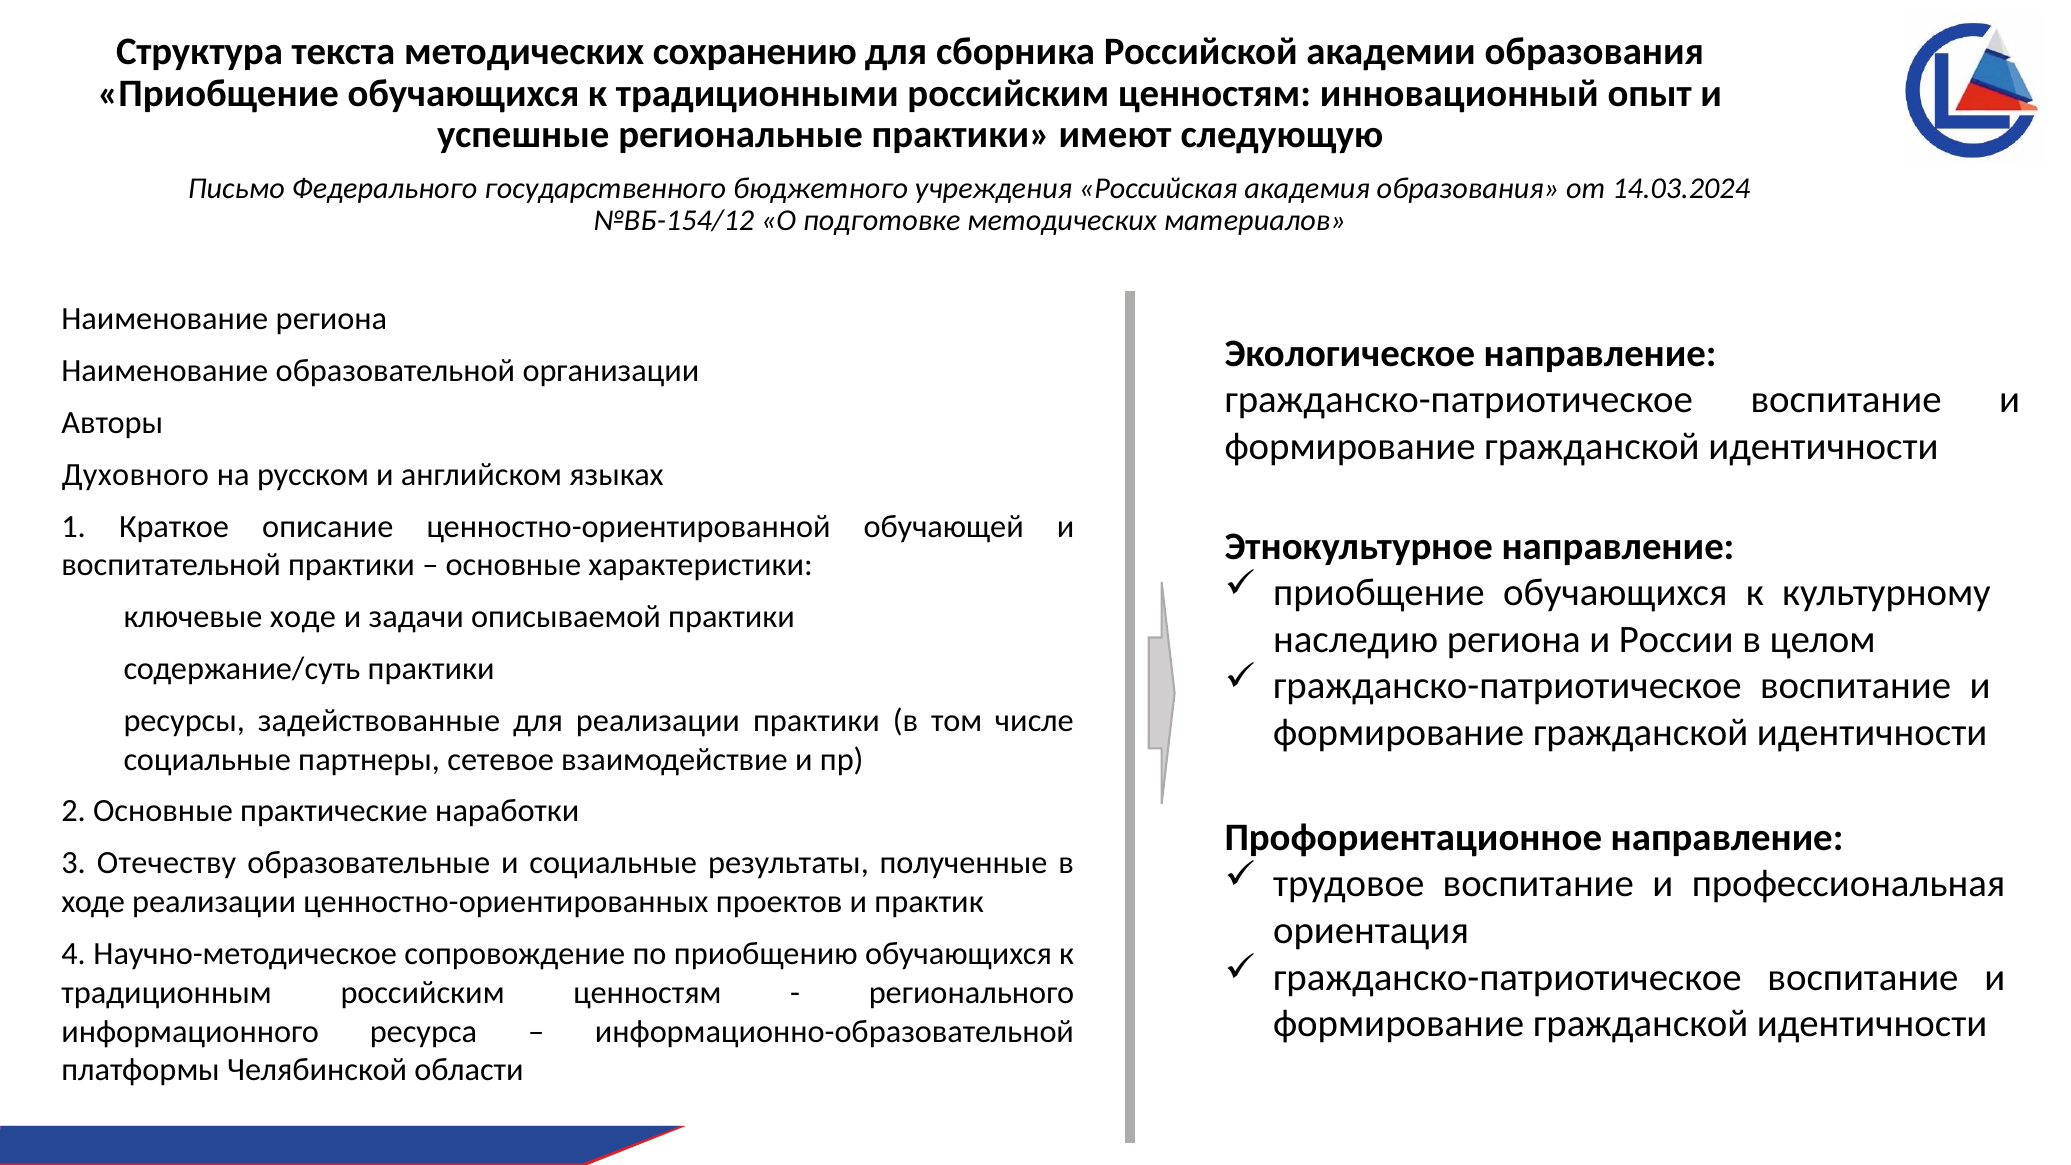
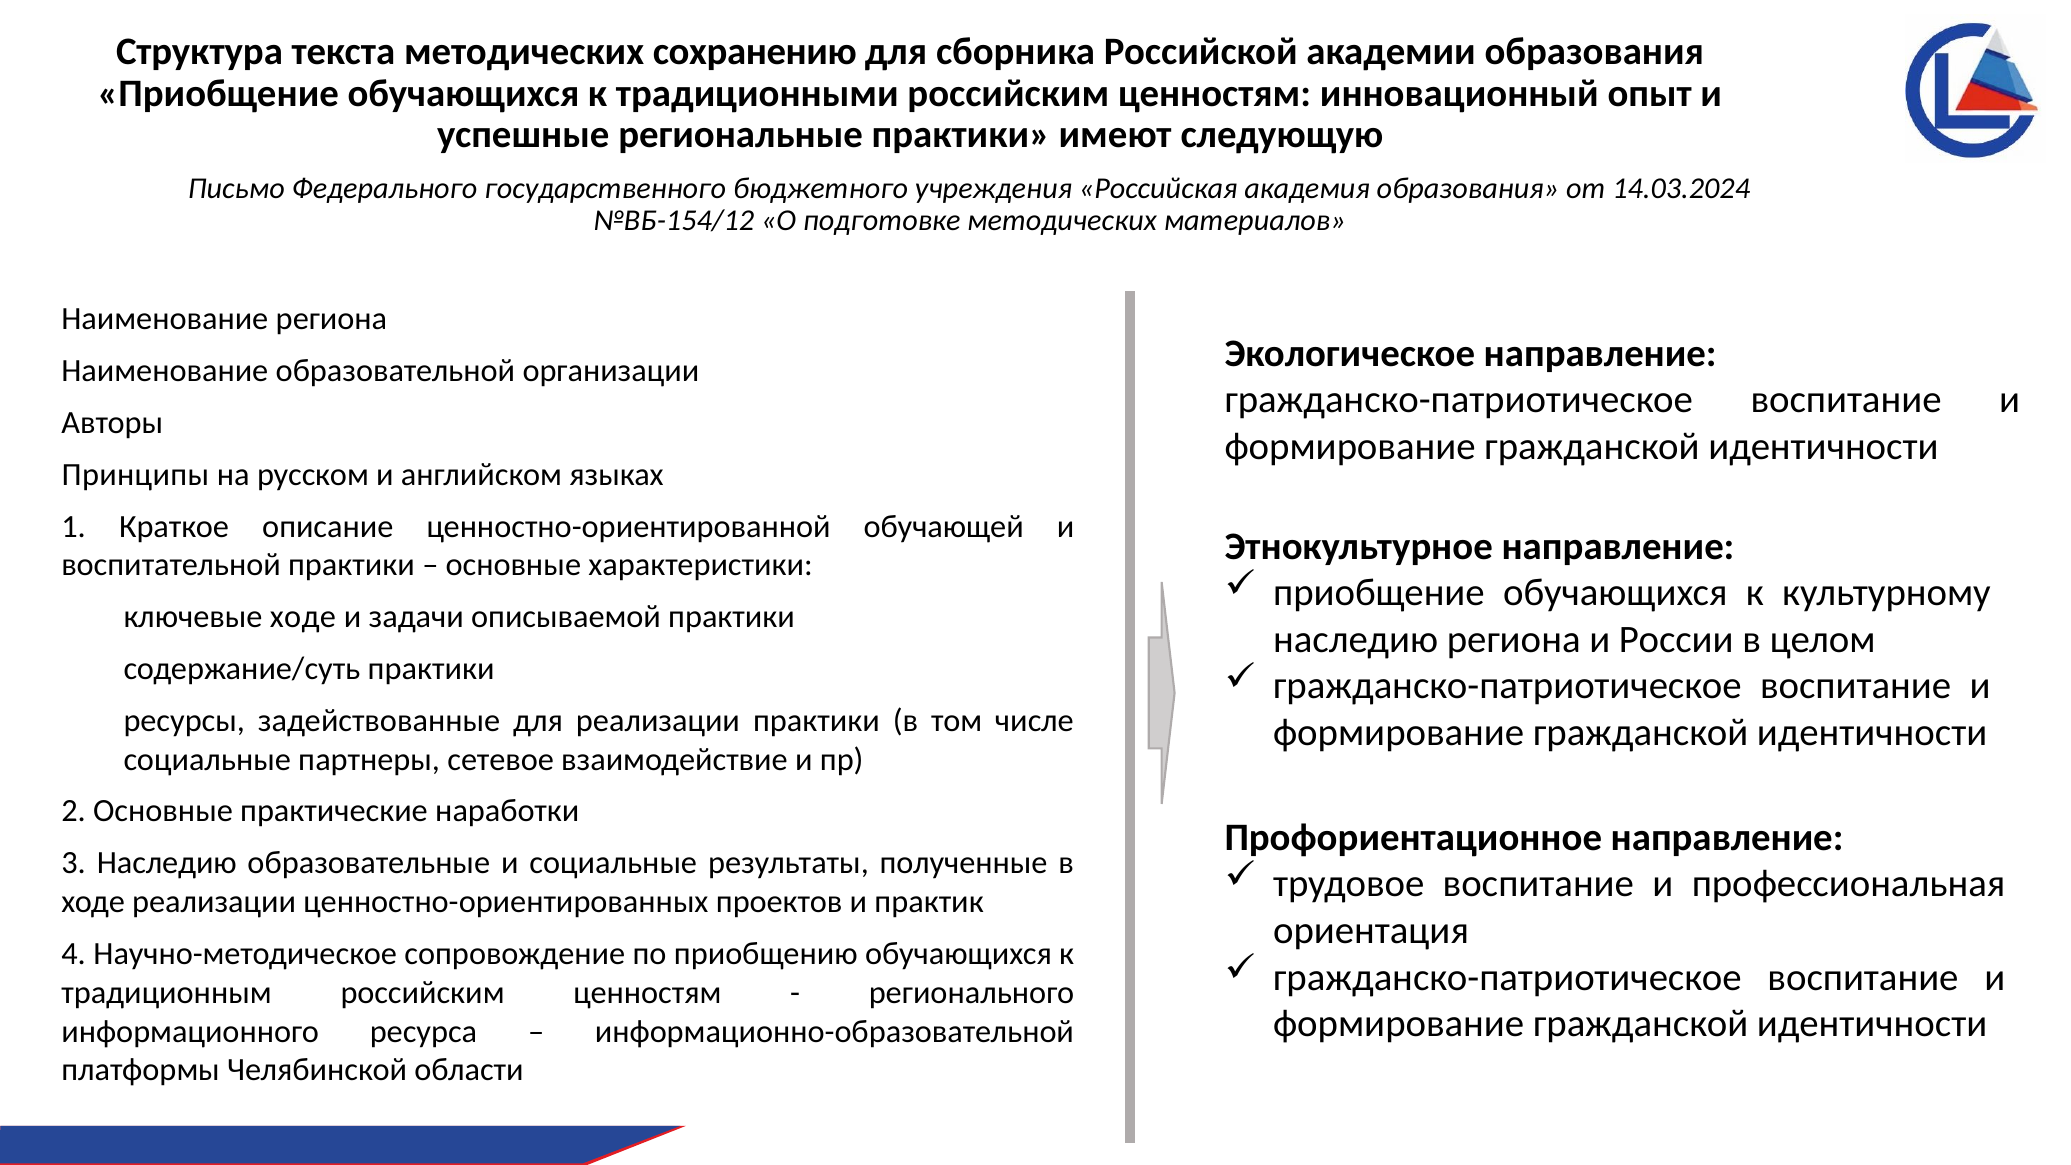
Духовного: Духовного -> Принципы
3 Отечеству: Отечеству -> Наследию
